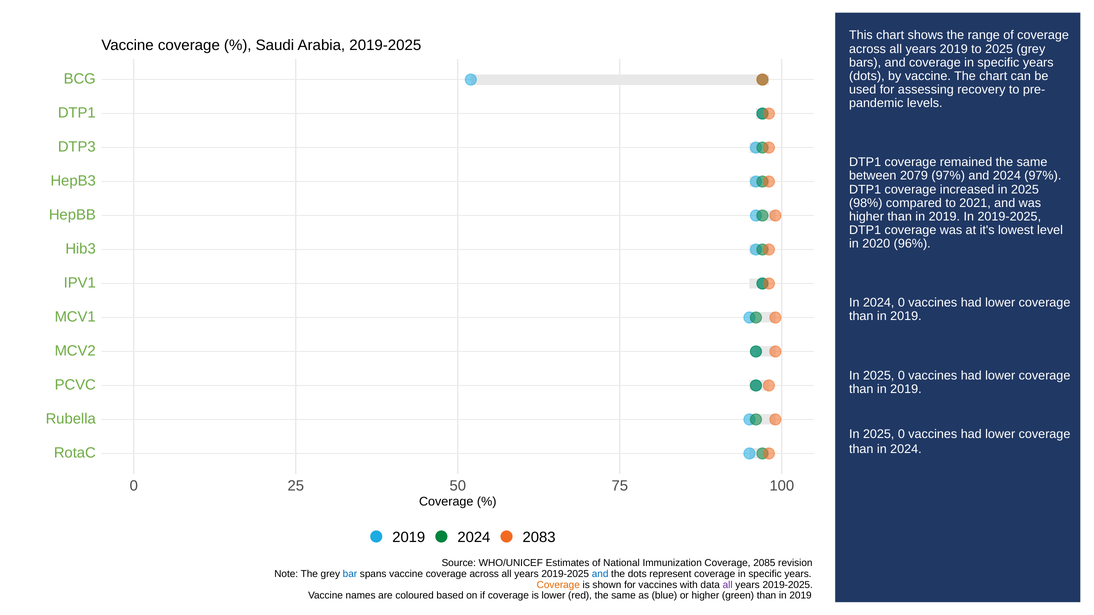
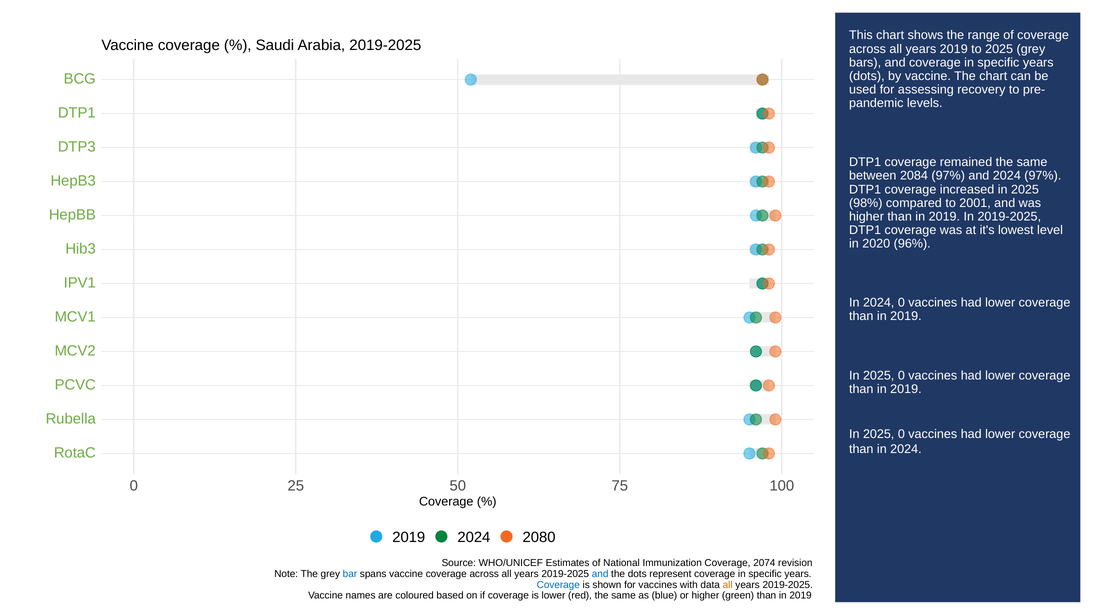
2079: 2079 -> 2084
2021: 2021 -> 2001
2083: 2083 -> 2080
2085: 2085 -> 2074
Coverage at (558, 585) colour: orange -> blue
all at (728, 585) colour: purple -> orange
